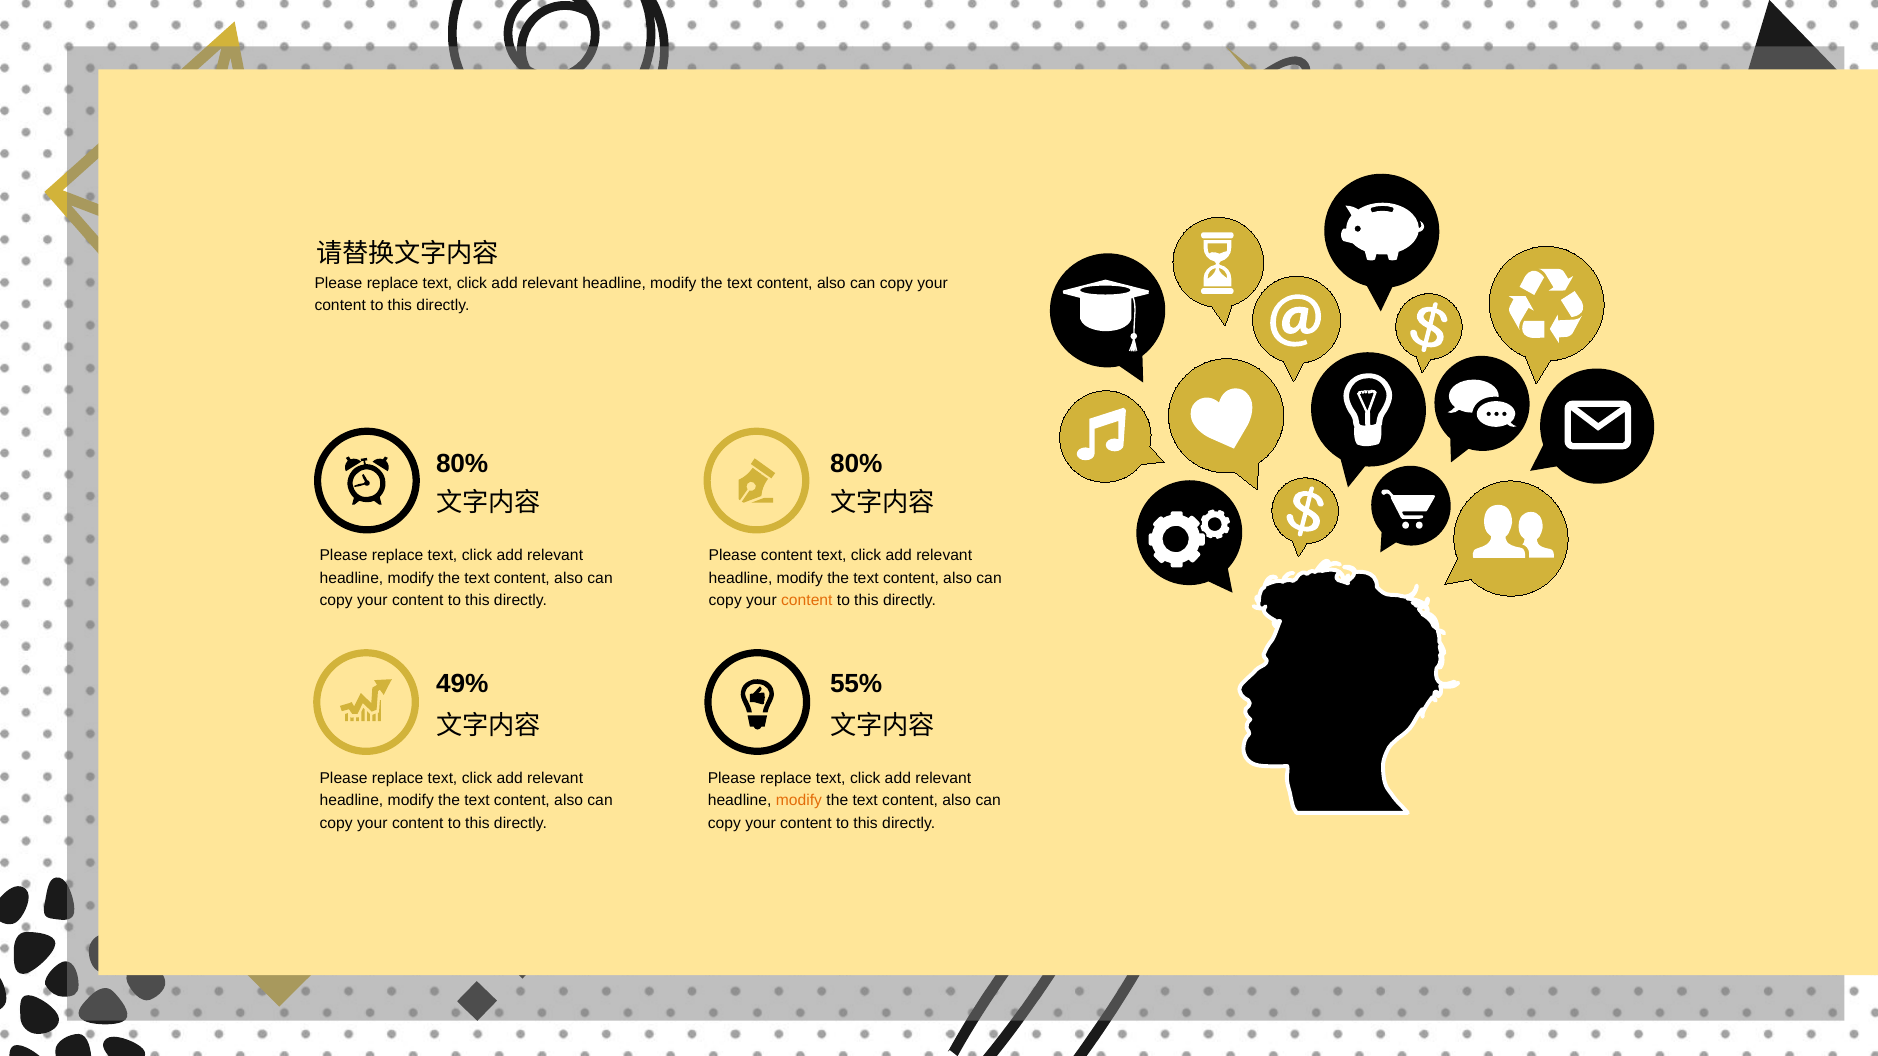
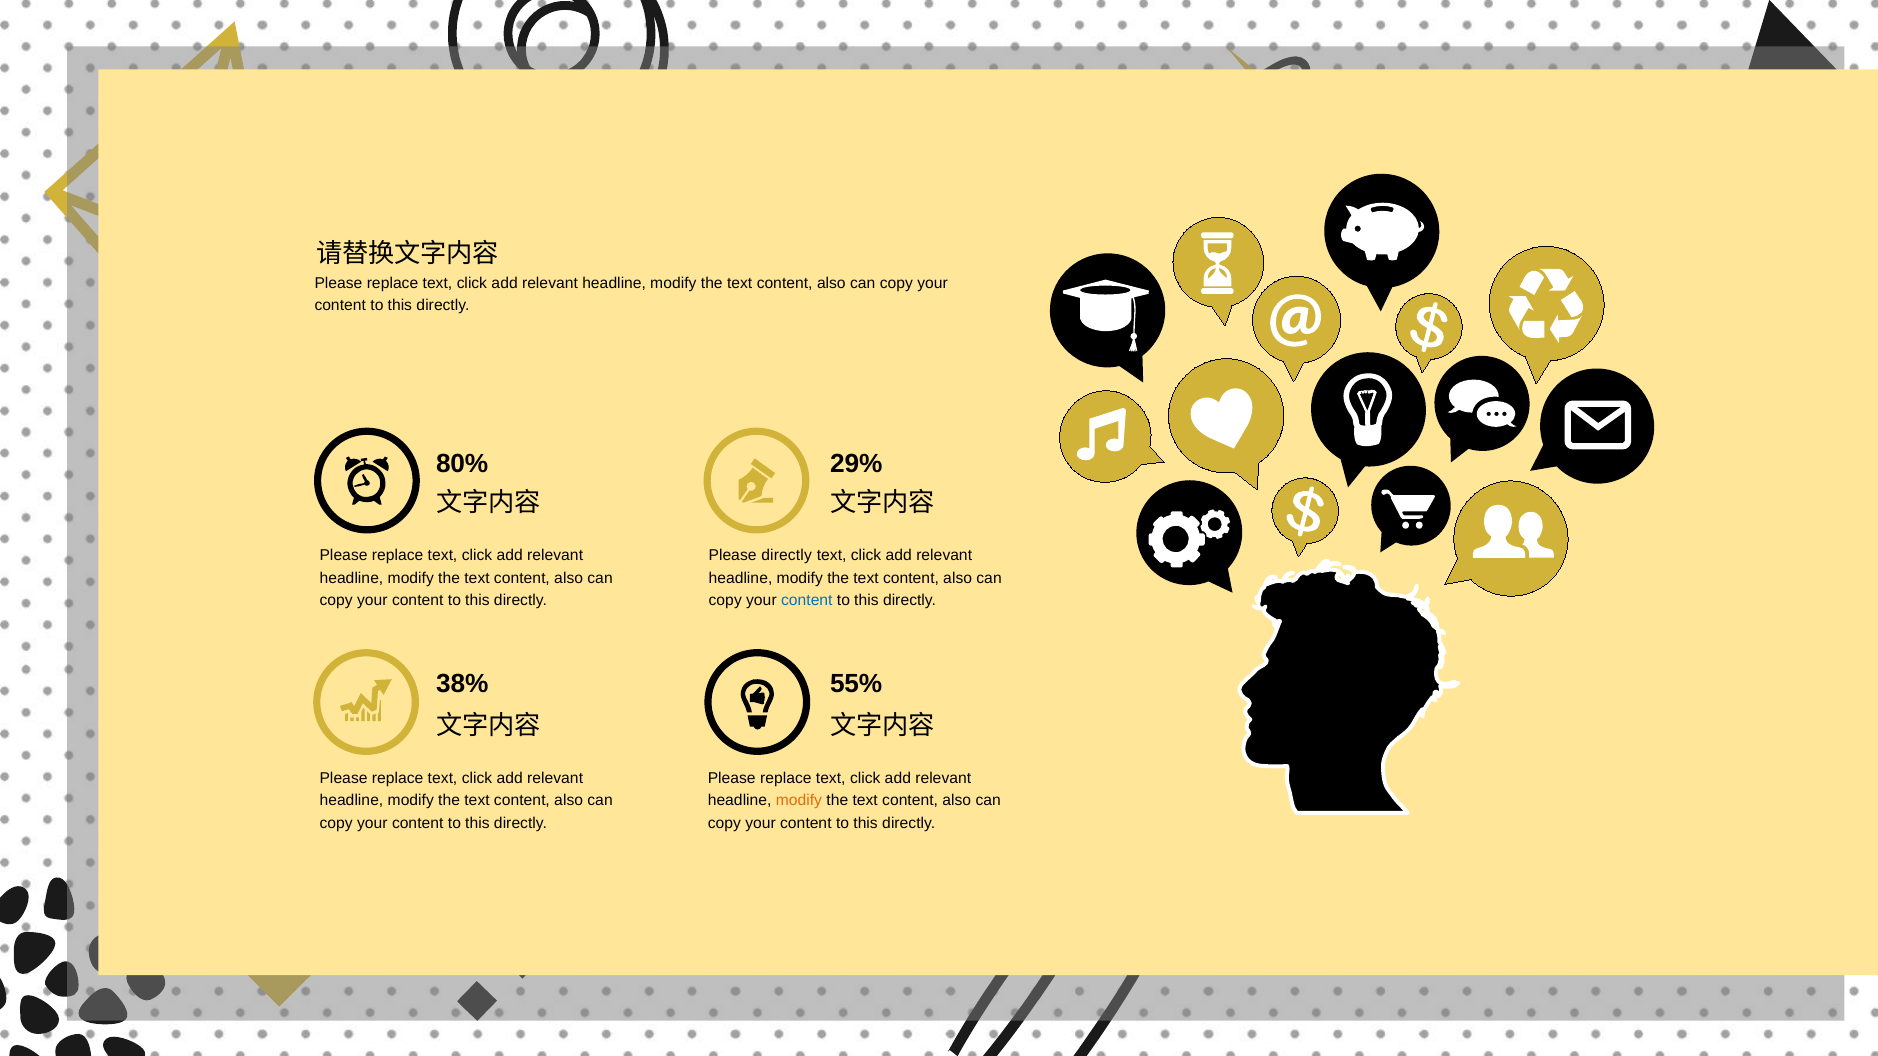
80% at (856, 464): 80% -> 29%
Please content: content -> directly
content at (807, 601) colour: orange -> blue
49%: 49% -> 38%
